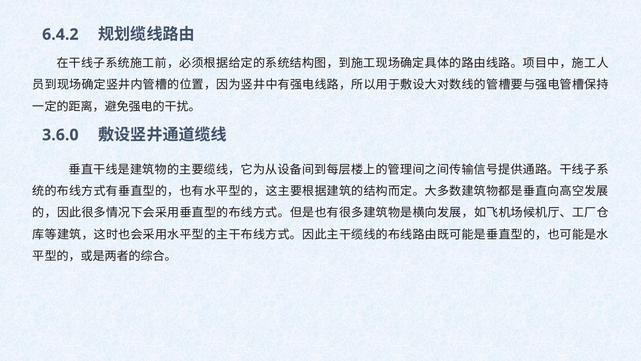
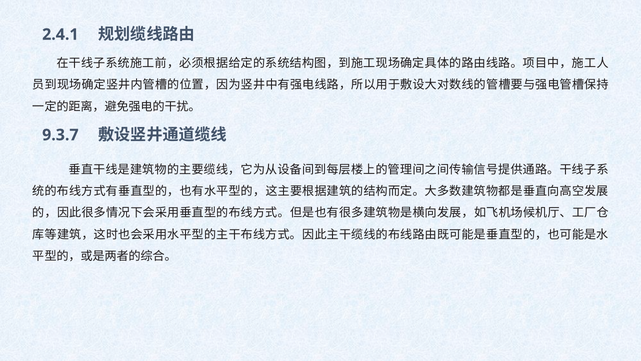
6.4.2: 6.4.2 -> 2.4.1
3.6.0: 3.6.0 -> 9.3.7
